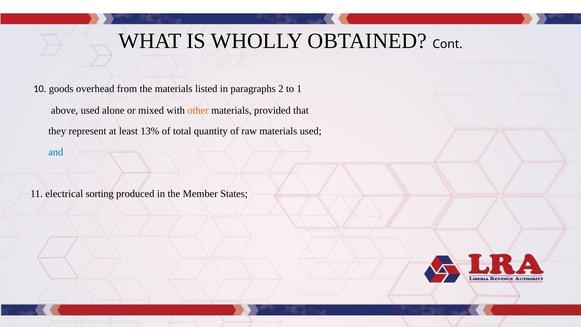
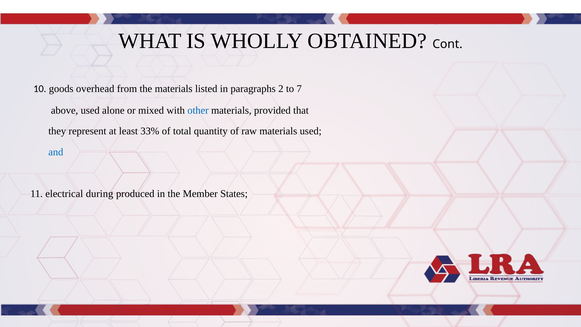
1: 1 -> 7
other colour: orange -> blue
13%: 13% -> 33%
sorting: sorting -> during
